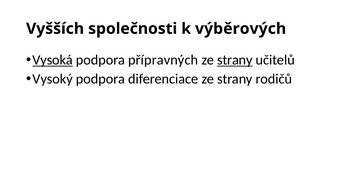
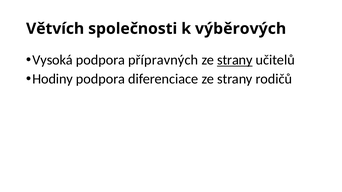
Vyšších: Vyšších -> Větvích
Vysoká underline: present -> none
Vysoký: Vysoký -> Hodiny
